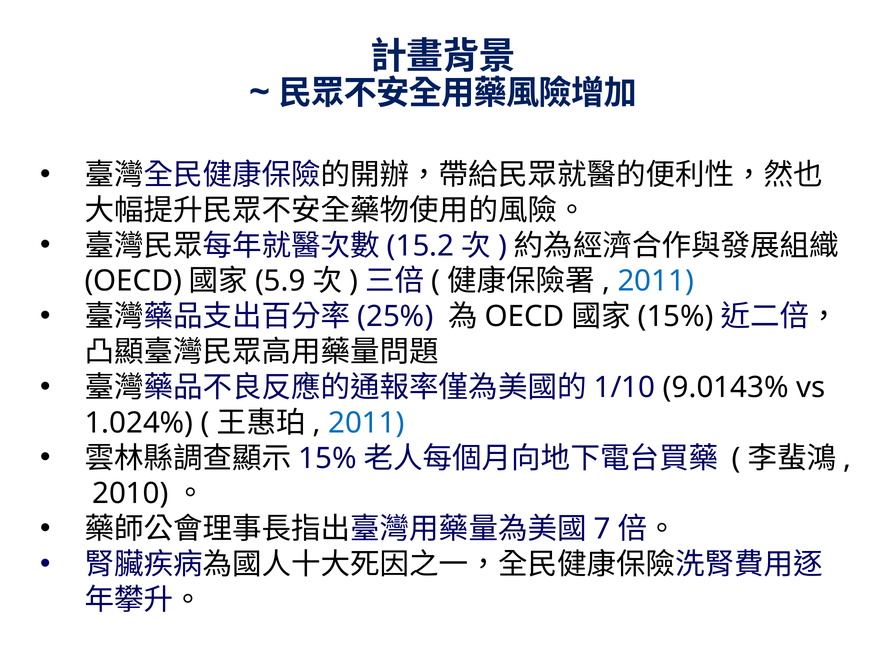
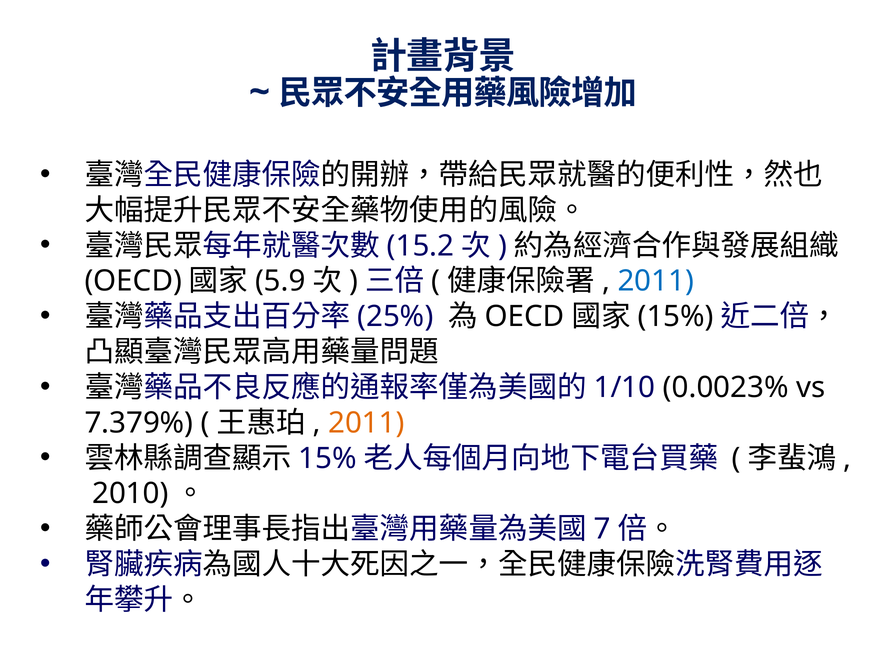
9.0143%: 9.0143% -> 0.0023%
1.024%: 1.024% -> 7.379%
2011 at (366, 423) colour: blue -> orange
